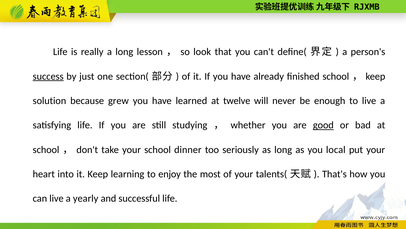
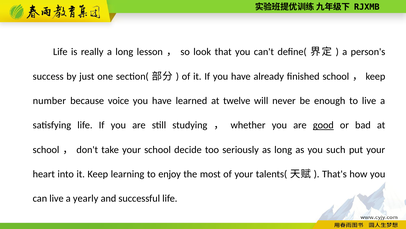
success underline: present -> none
solution: solution -> number
grew: grew -> voice
dinner: dinner -> decide
local: local -> such
